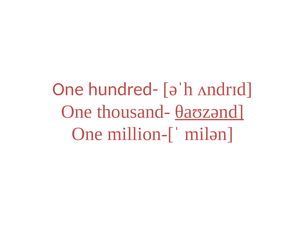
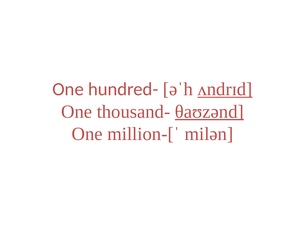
ʌndrɪd underline: none -> present
